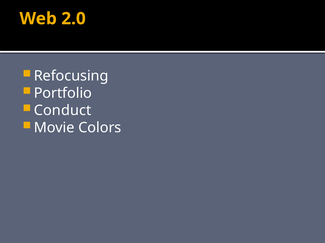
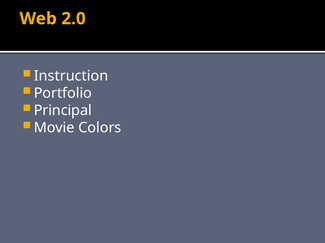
Refocusing: Refocusing -> Instruction
Conduct: Conduct -> Principal
